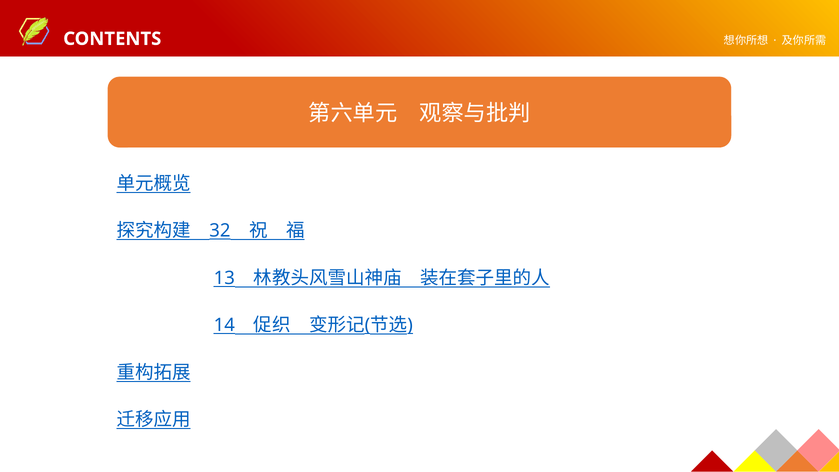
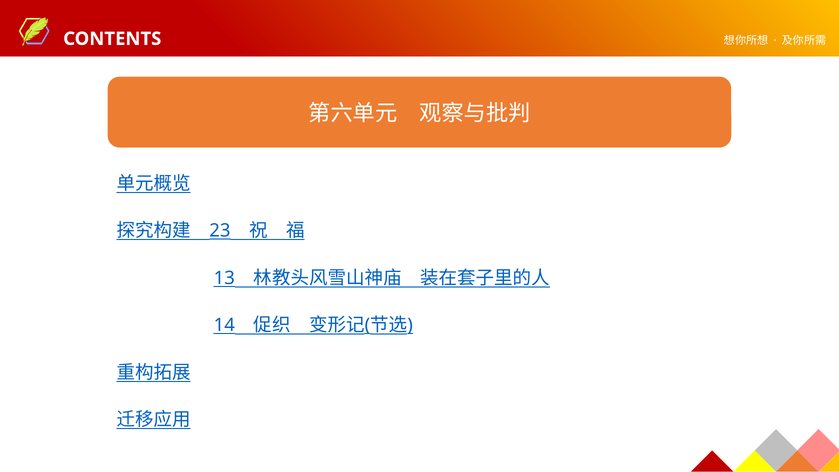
32: 32 -> 23
